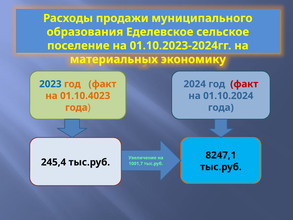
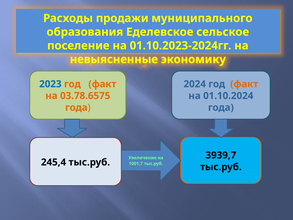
материальных: материальных -> невыясненные
факт at (244, 84) colour: red -> orange
01.10.4023: 01.10.4023 -> 03.78.6575
8247,1: 8247,1 -> 3939,7
